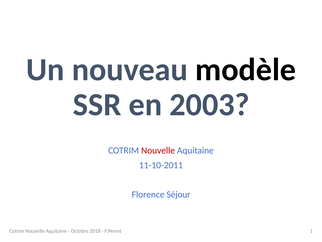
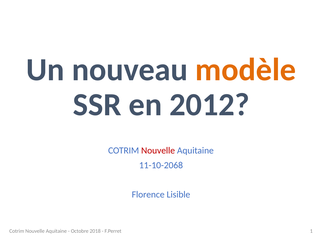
modèle colour: black -> orange
2003: 2003 -> 2012
11-10-2011: 11-10-2011 -> 11-10-2068
Séjour: Séjour -> Lisible
